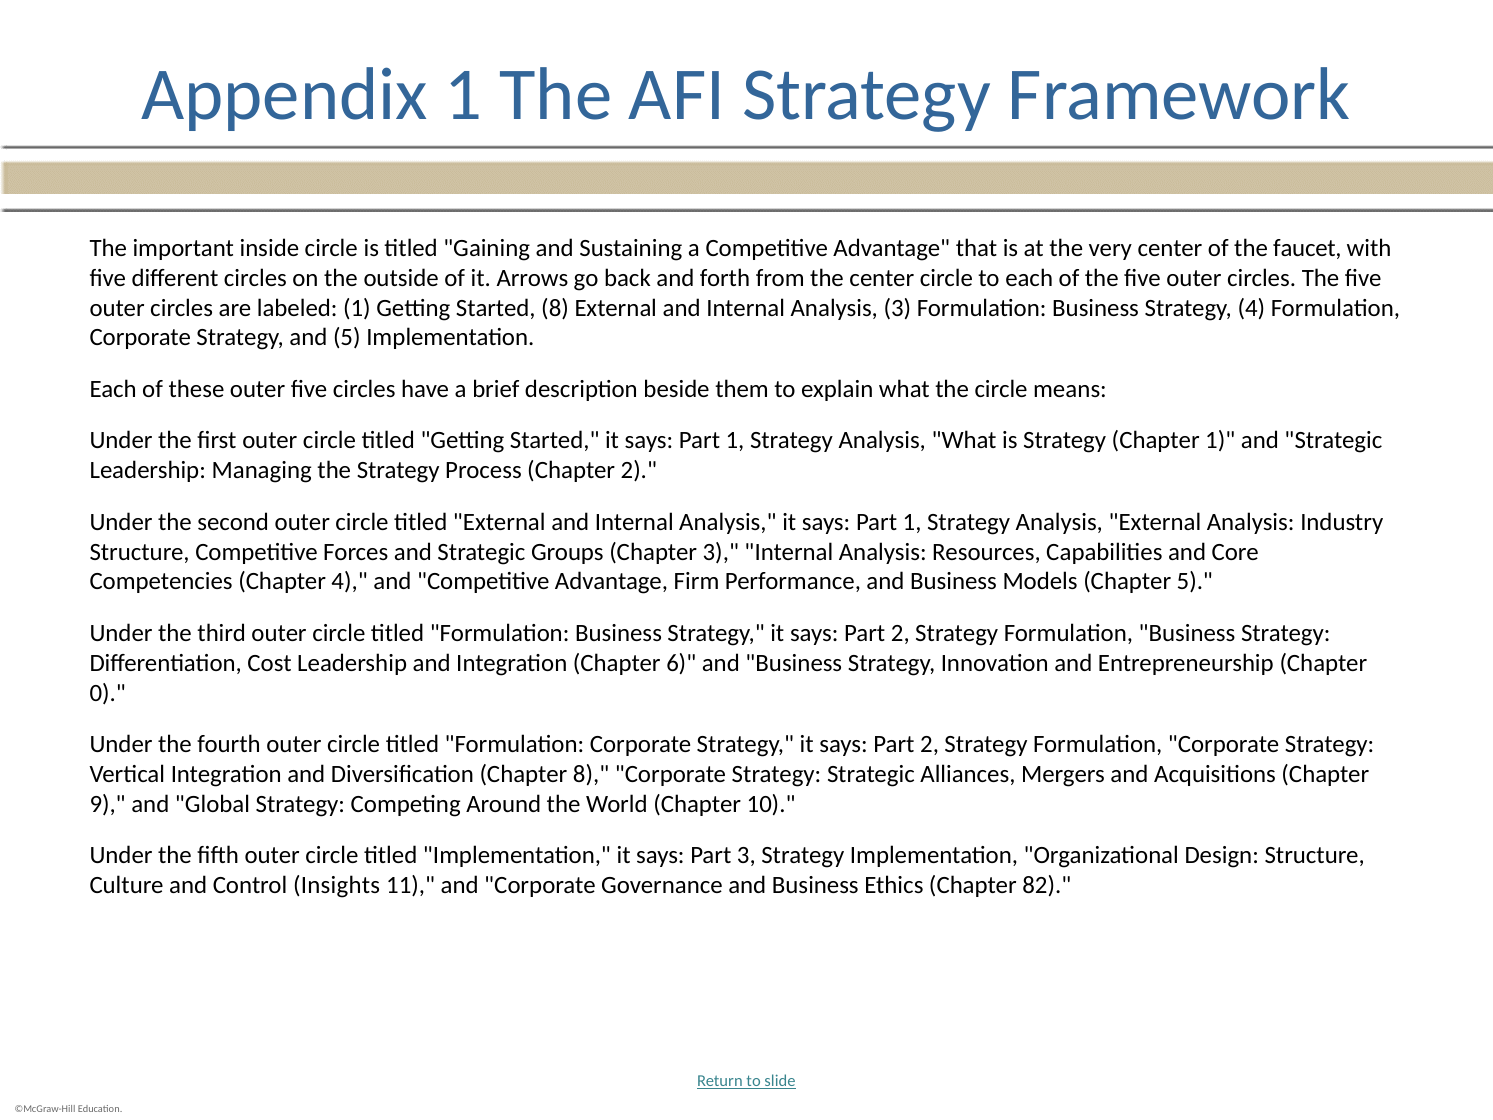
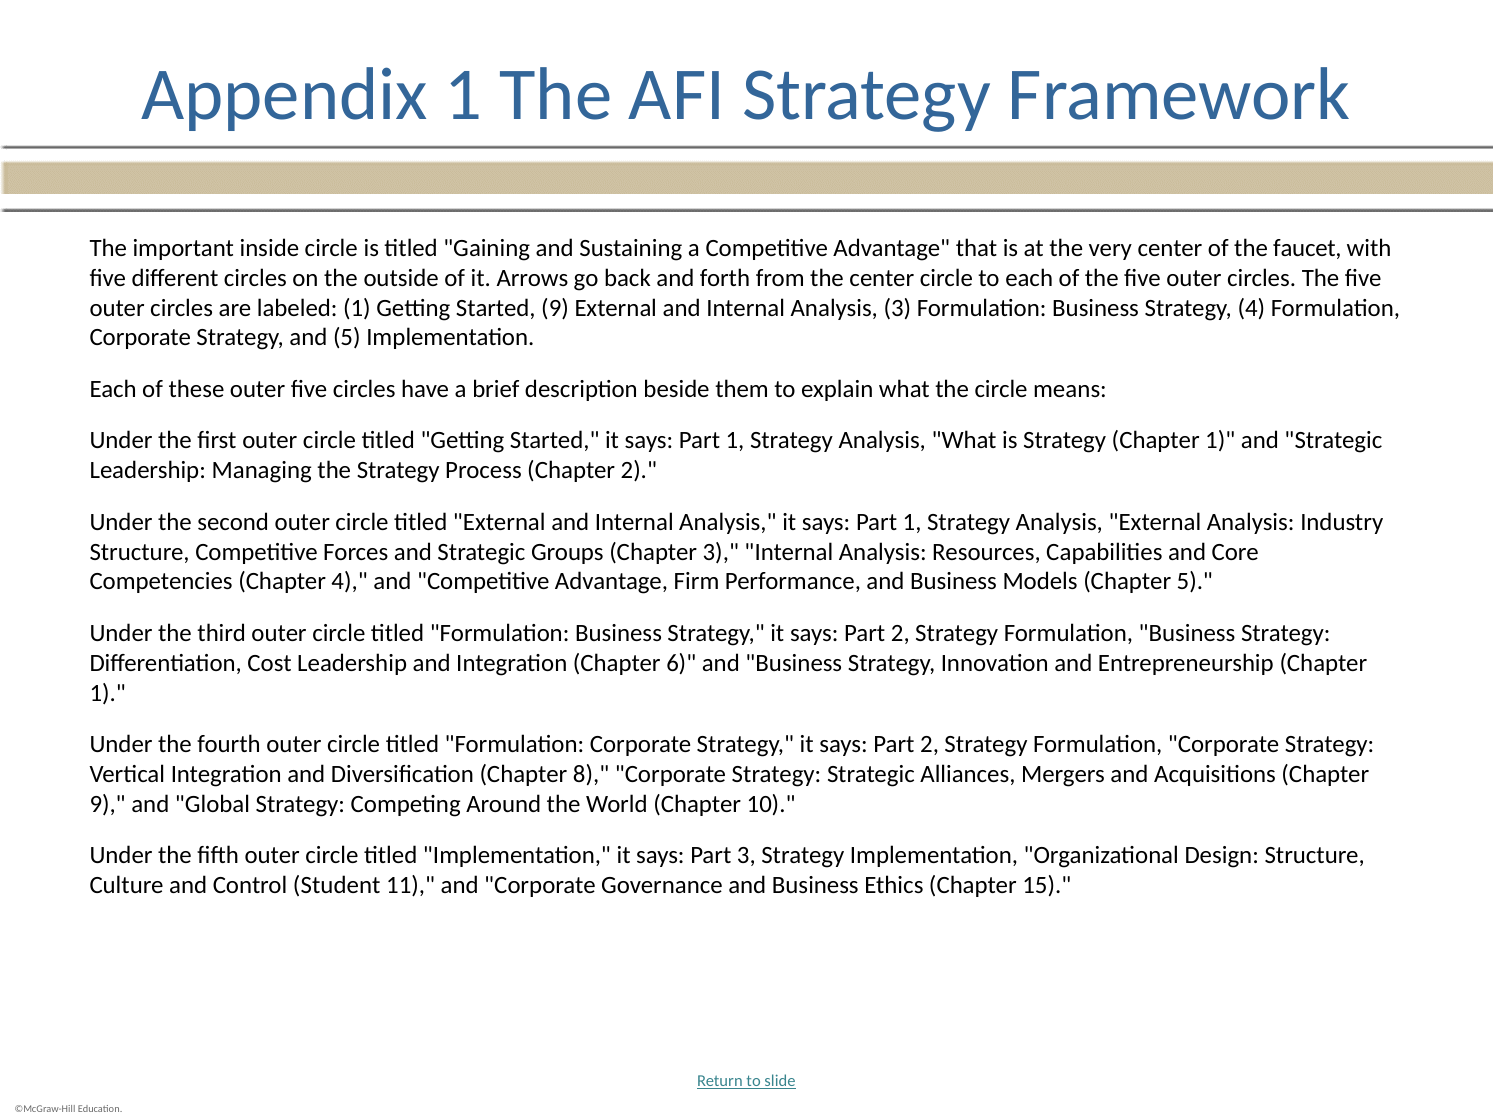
Started 8: 8 -> 9
0 at (108, 693): 0 -> 1
Insights: Insights -> Student
82: 82 -> 15
